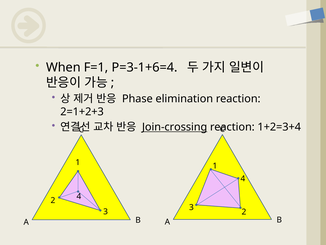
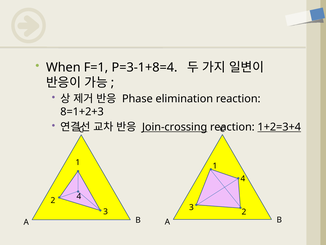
P=3-1+6=4: P=3-1+6=4 -> P=3-1+8=4
2=1+2+3: 2=1+2+3 -> 8=1+2+3
1+2=3+4 underline: none -> present
